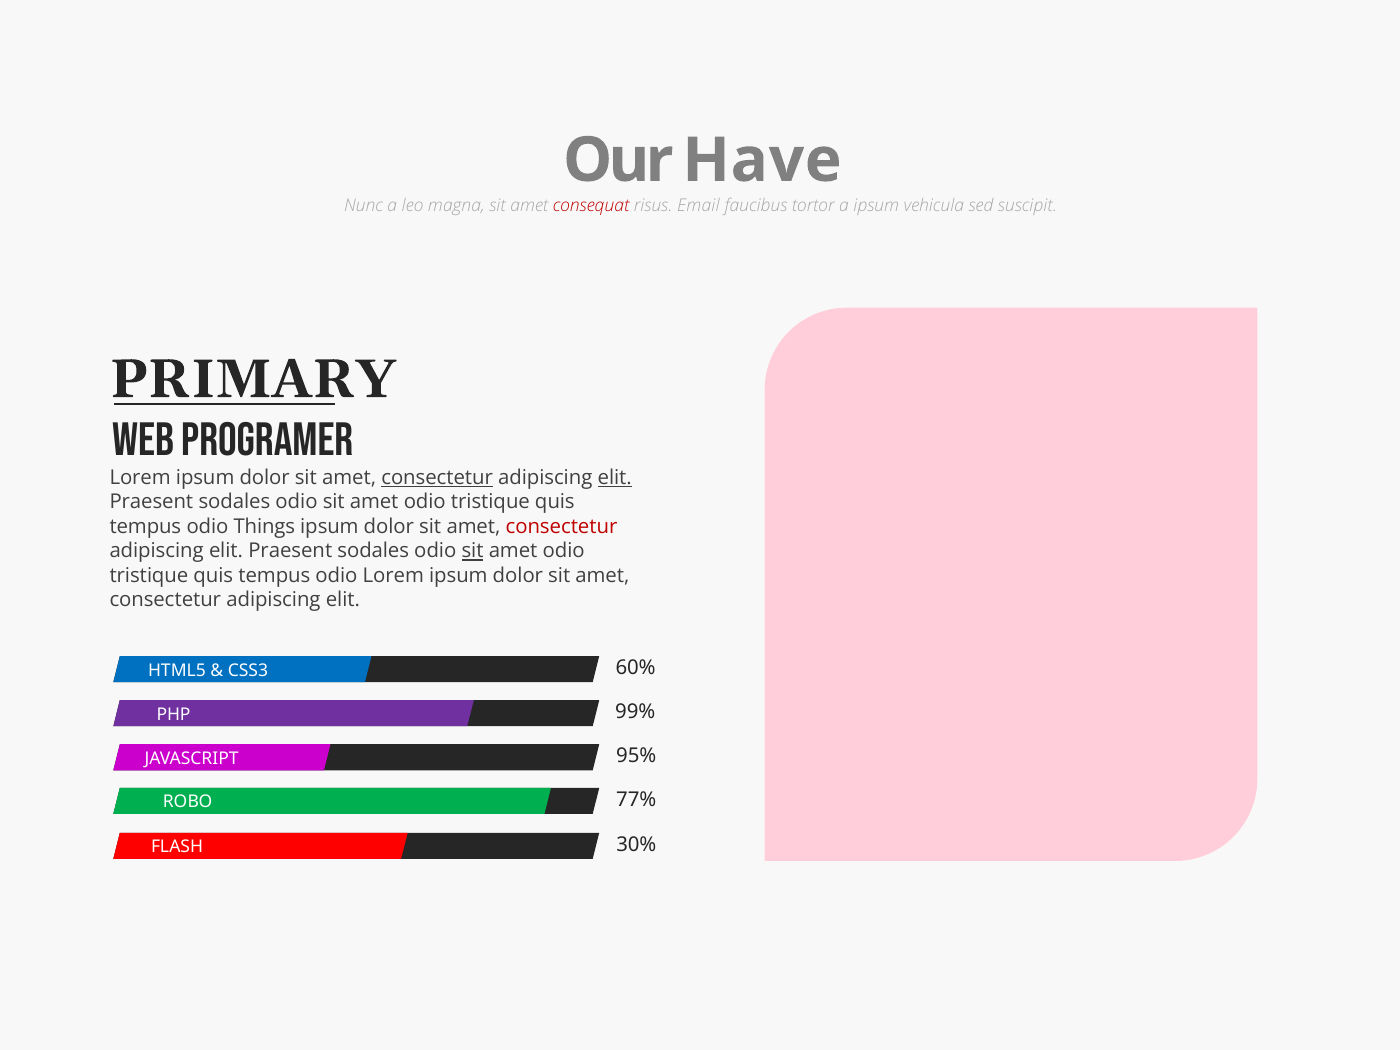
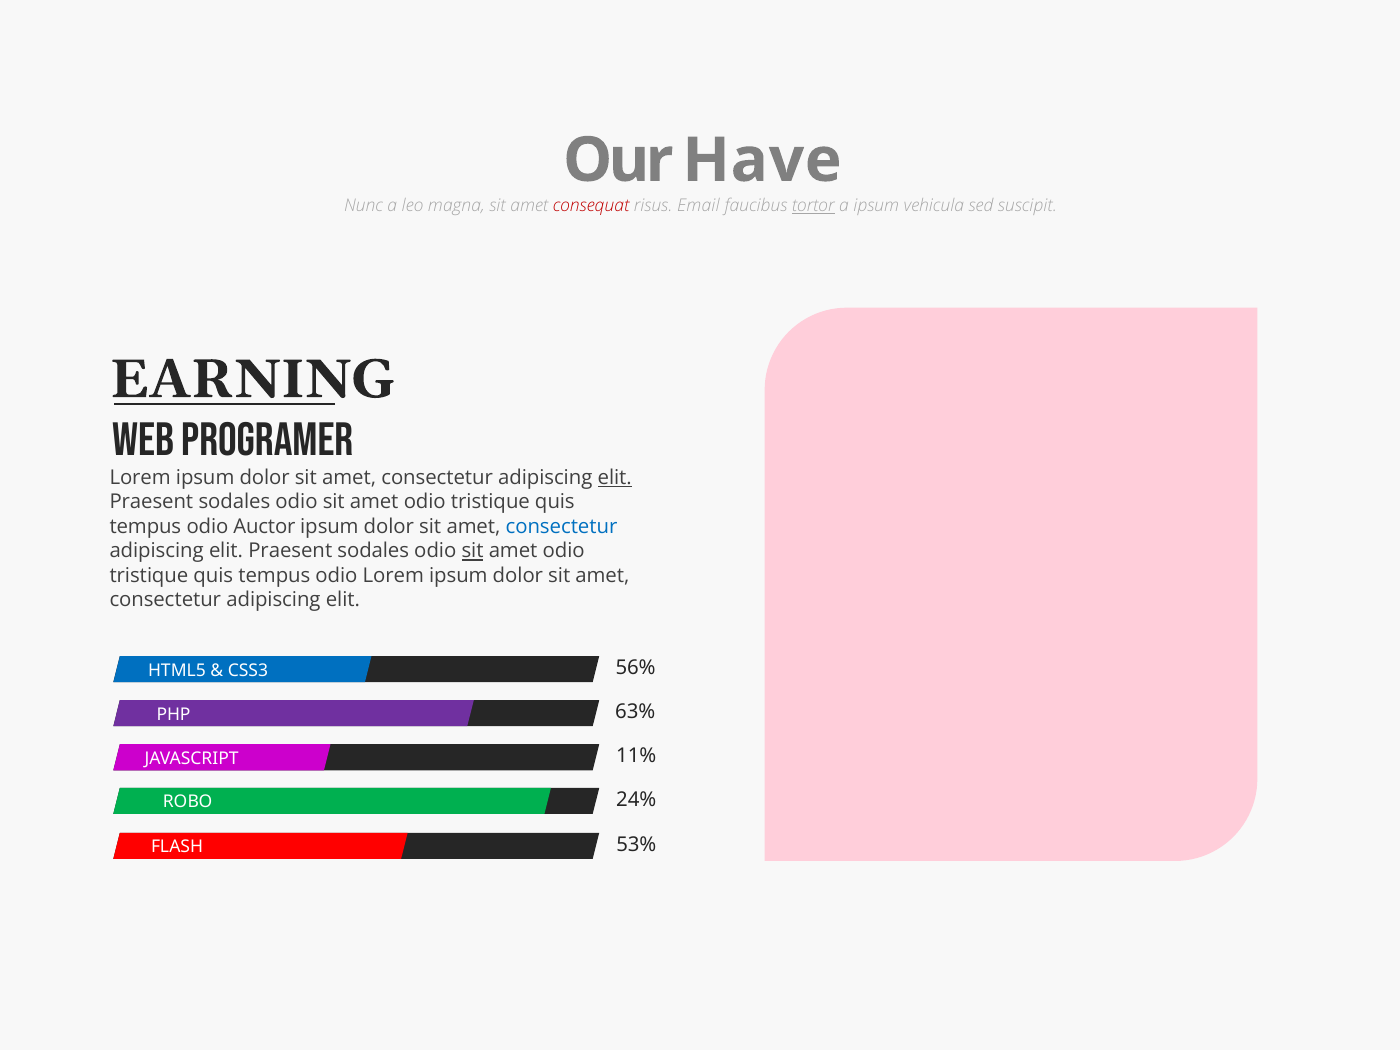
tortor underline: none -> present
PRIMARY: PRIMARY -> EARNING
consectetur at (437, 478) underline: present -> none
Things: Things -> Auctor
consectetur at (561, 527) colour: red -> blue
60%: 60% -> 56%
99%: 99% -> 63%
95%: 95% -> 11%
77%: 77% -> 24%
30%: 30% -> 53%
